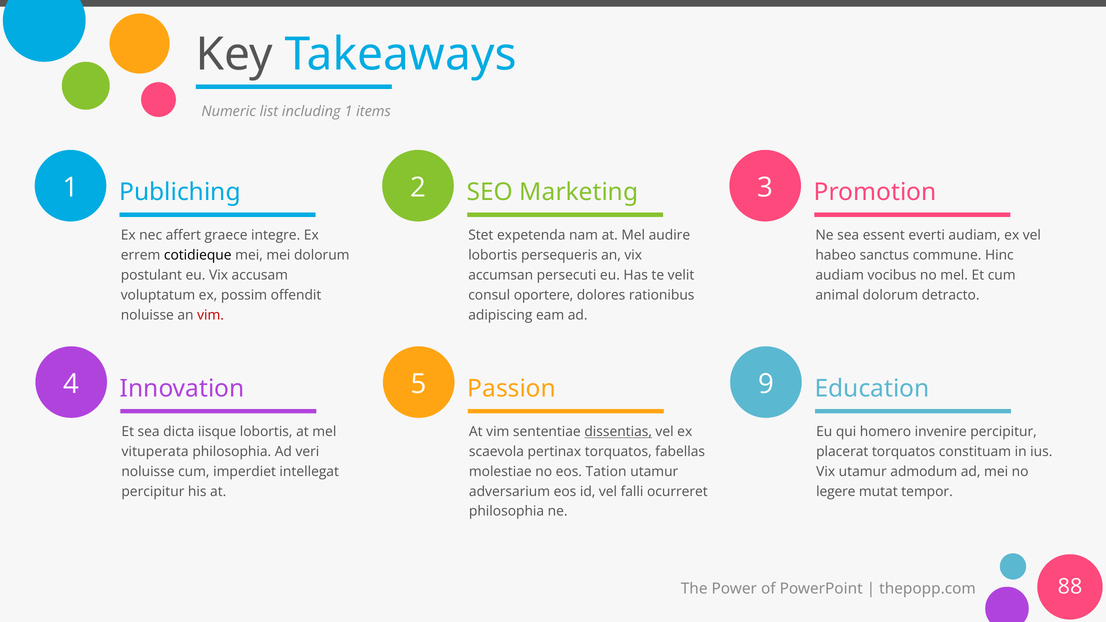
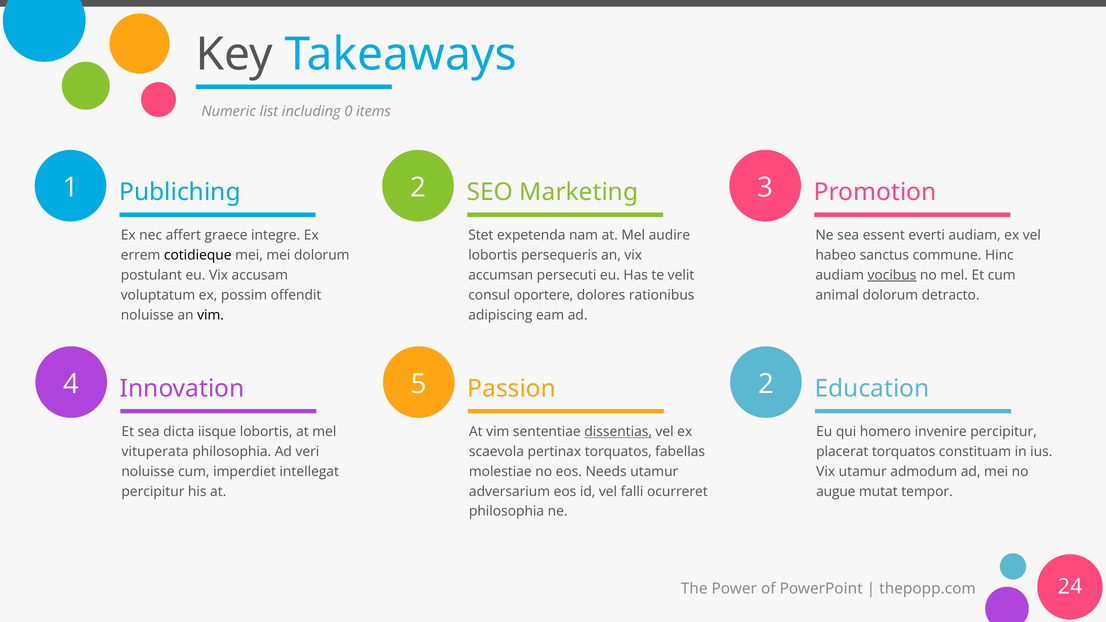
including 1: 1 -> 0
vocibus underline: none -> present
vim at (211, 315) colour: red -> black
9 at (766, 384): 9 -> 2
Tation: Tation -> Needs
legere: legere -> augue
88: 88 -> 24
